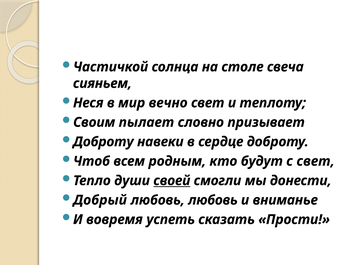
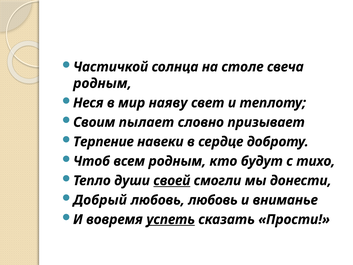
сияньем at (102, 83): сияньем -> родным
вечно: вечно -> наяву
Доброту at (103, 142): Доброту -> Терпение
с свет: свет -> тихо
успеть underline: none -> present
